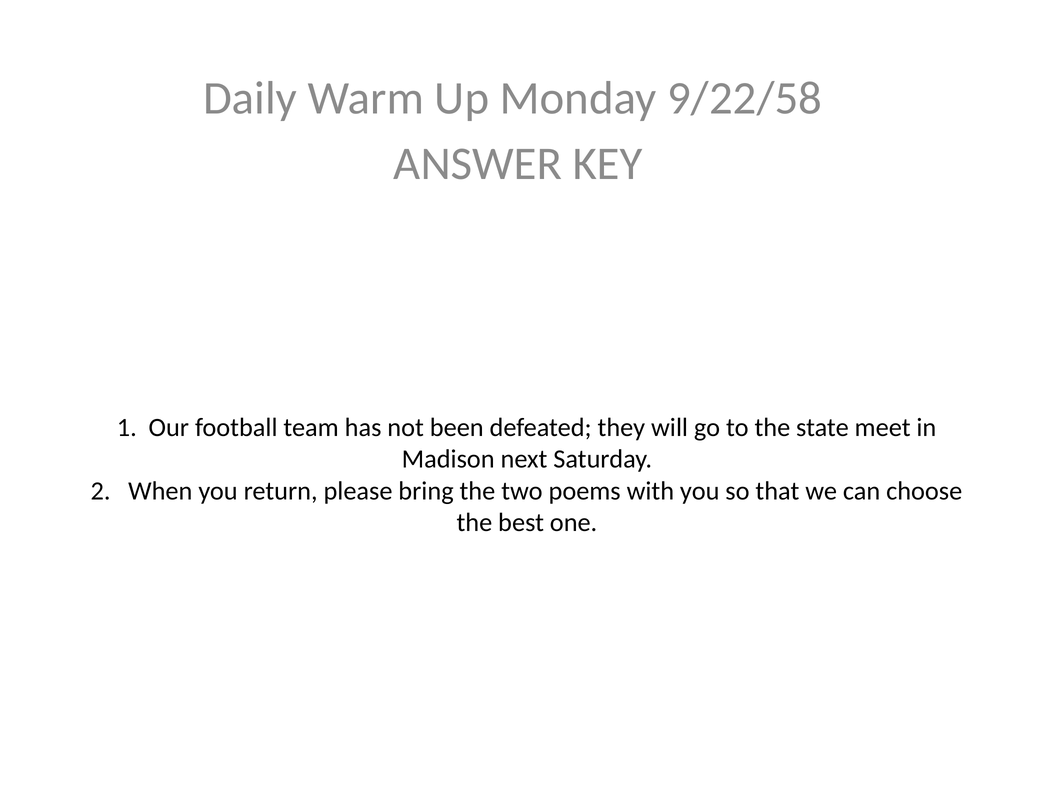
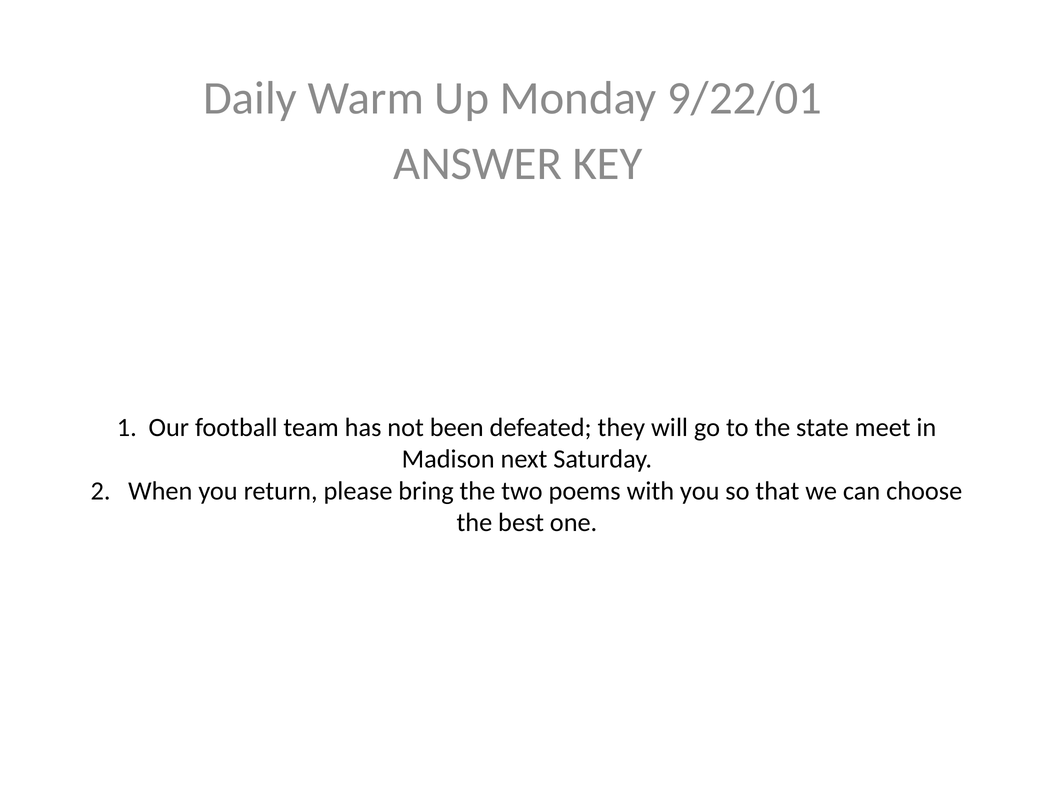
9/22/58: 9/22/58 -> 9/22/01
